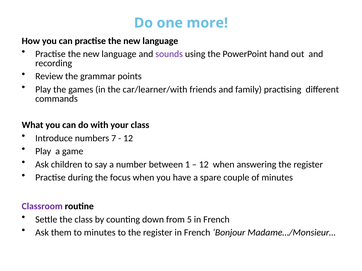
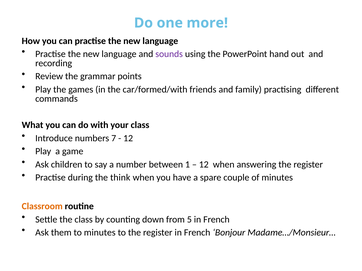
car/learner/with: car/learner/with -> car/formed/with
focus: focus -> think
Classroom colour: purple -> orange
